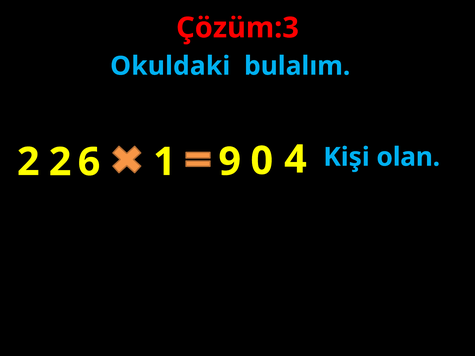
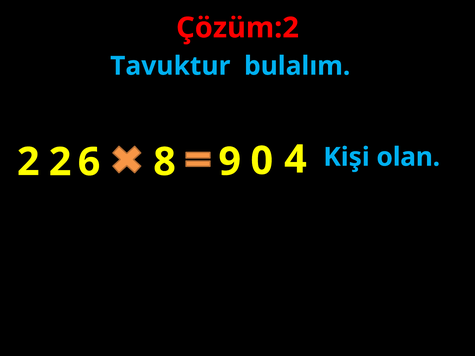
Çözüm:3: Çözüm:3 -> Çözüm:2
Okuldaki: Okuldaki -> Tavuktur
1: 1 -> 8
